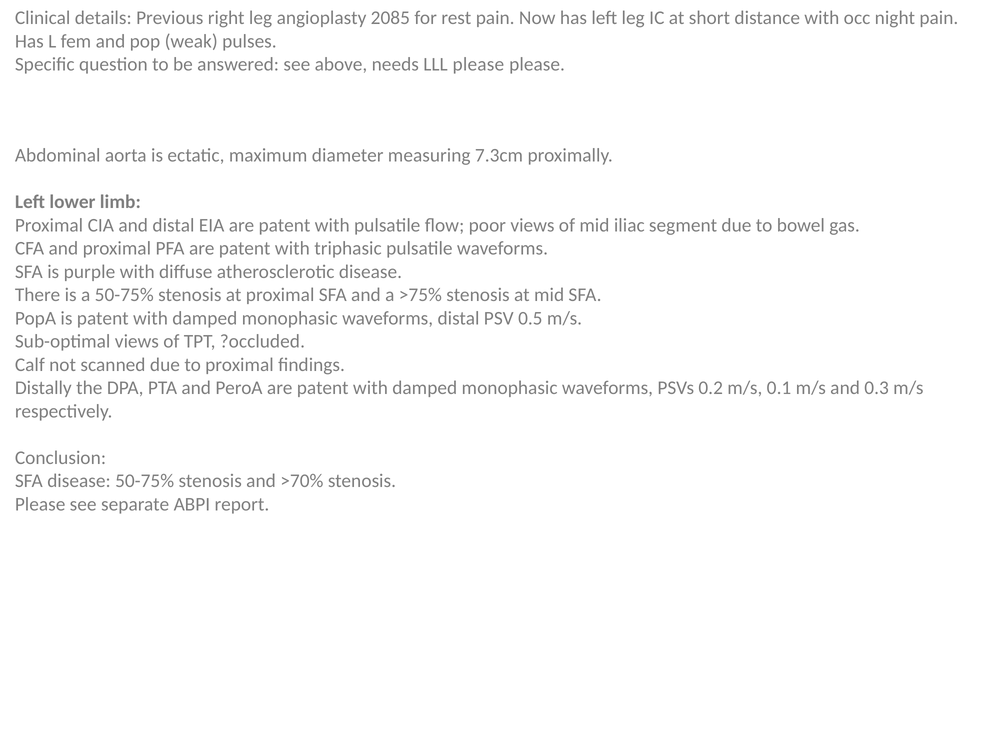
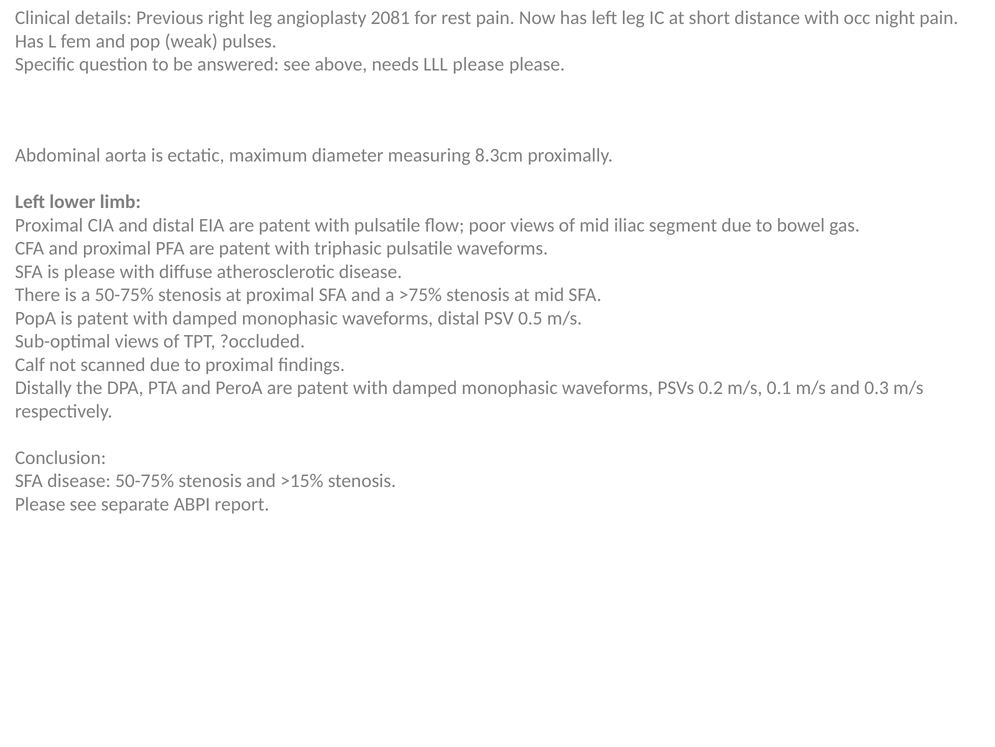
2085: 2085 -> 2081
7.3cm: 7.3cm -> 8.3cm
is purple: purple -> please
>70%: >70% -> >15%
